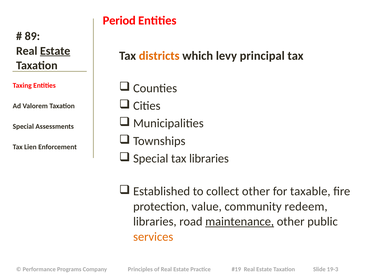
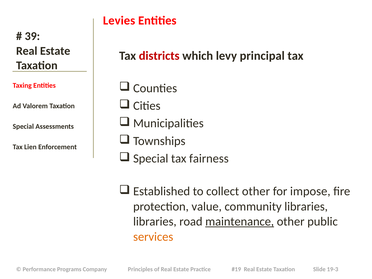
Period: Period -> Levies
89: 89 -> 39
Estate at (55, 51) underline: present -> none
districts colour: orange -> red
tax libraries: libraries -> fairness
taxable: taxable -> impose
community redeem: redeem -> libraries
